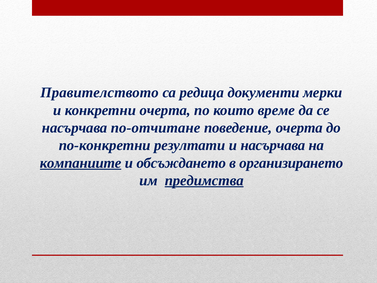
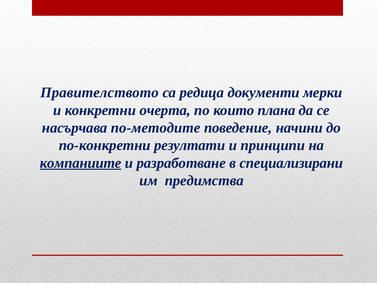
време: време -> плана
по-отчитане: по-отчитане -> по-методите
поведение очерта: очерта -> начини
и насърчава: насърчава -> принципи
обсъждането: обсъждането -> разработване
организирането: организирането -> специализирани
предимства underline: present -> none
